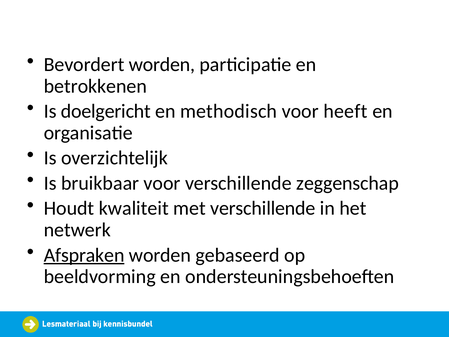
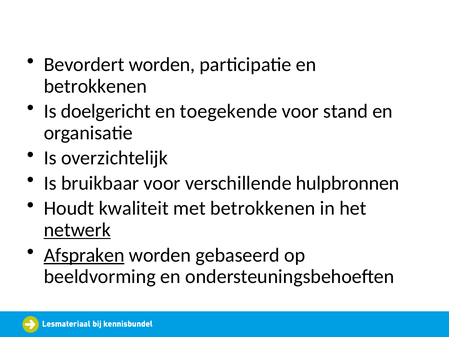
methodisch: methodisch -> toegekende
heeft: heeft -> stand
zeggenschap: zeggenschap -> hulpbronnen
met verschillende: verschillende -> betrokkenen
netwerk underline: none -> present
